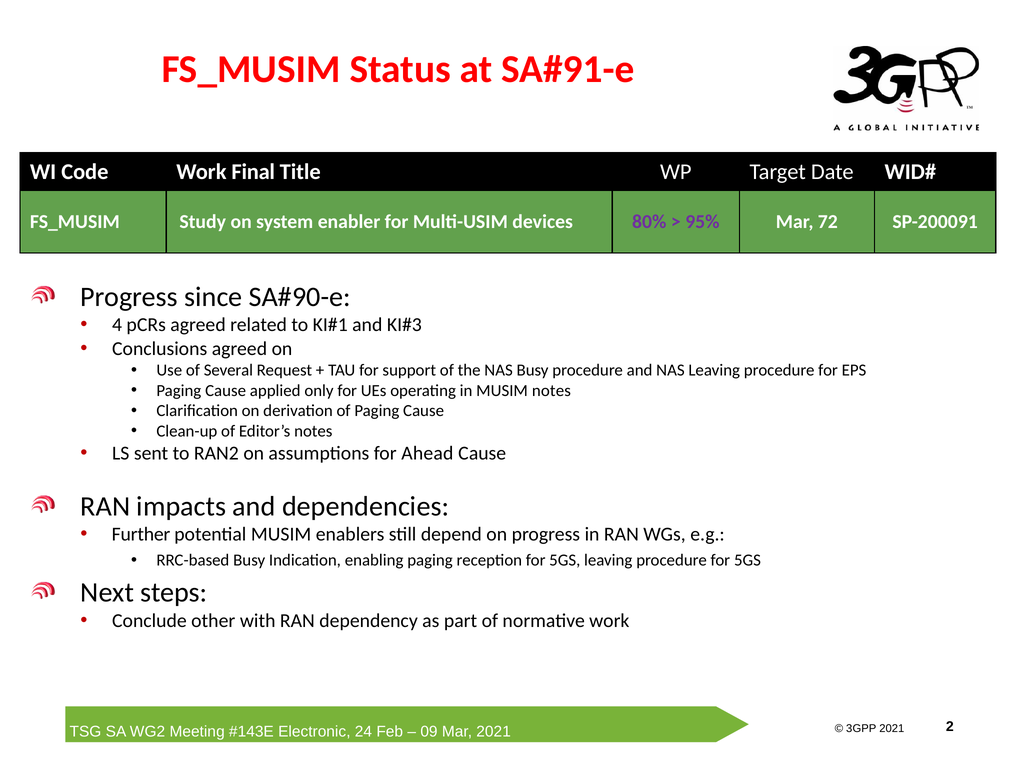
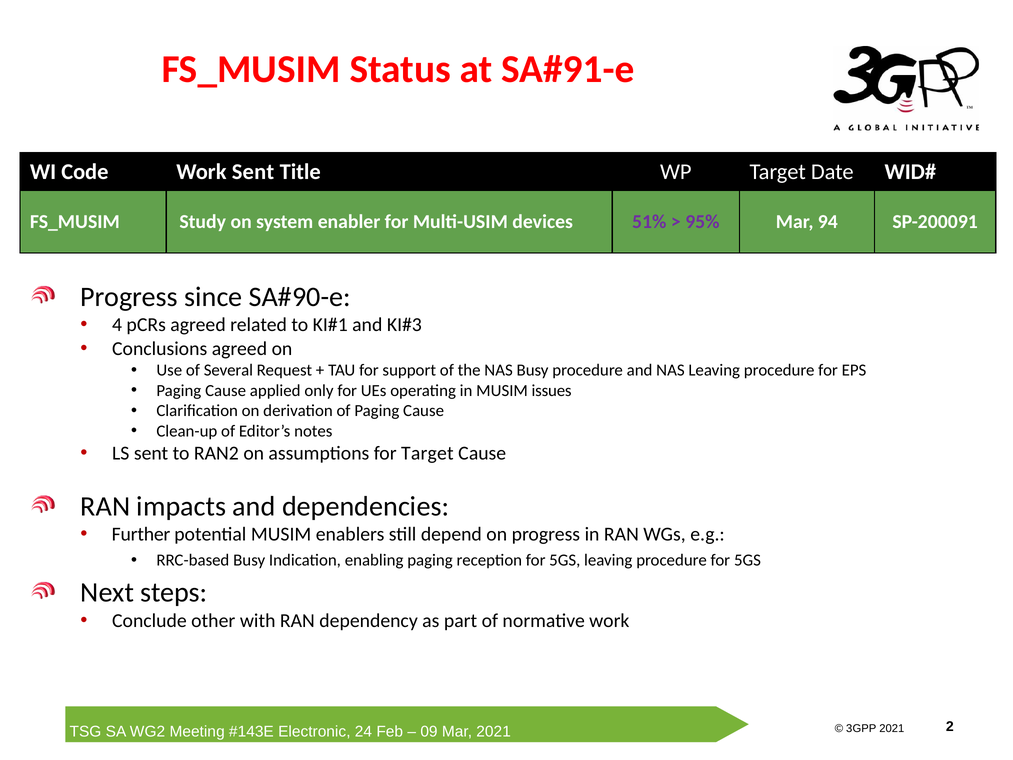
Work Final: Final -> Sent
80%: 80% -> 51%
72: 72 -> 94
MUSIM notes: notes -> issues
for Ahead: Ahead -> Target
